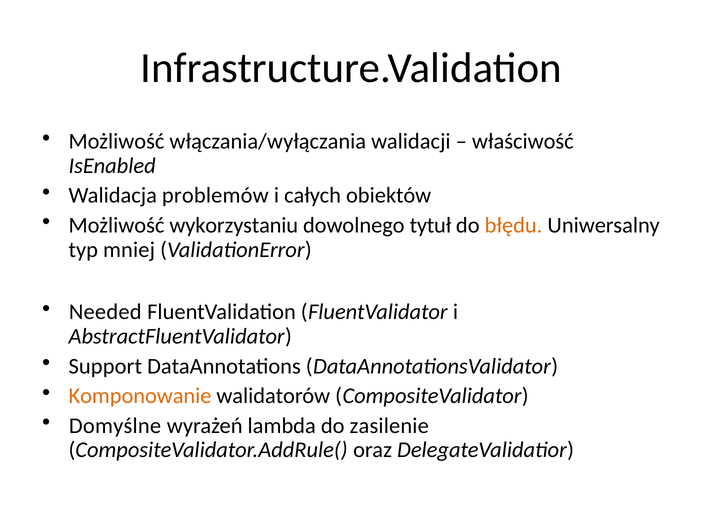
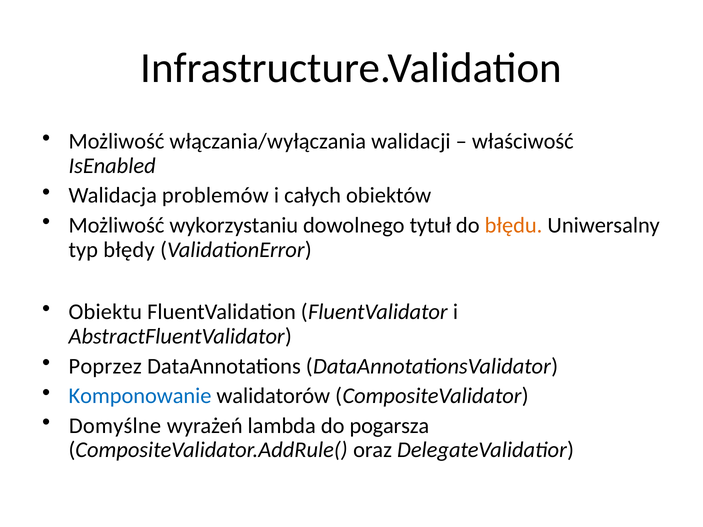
mniej: mniej -> błędy
Needed: Needed -> Obiektu
Support: Support -> Poprzez
Komponowanie colour: orange -> blue
zasilenie: zasilenie -> pogarsza
